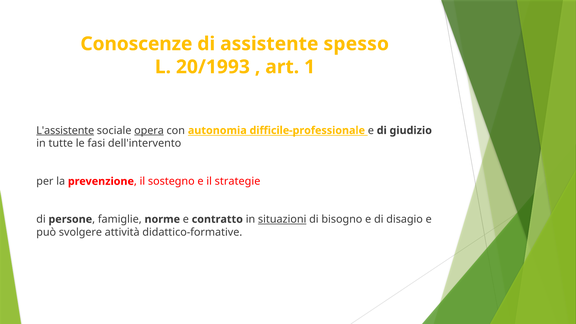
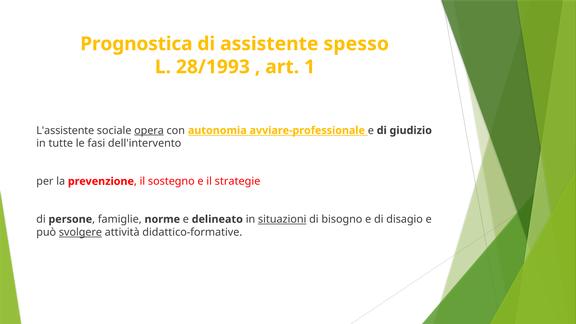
Conoscenze: Conoscenze -> Prognostica
20/1993: 20/1993 -> 28/1993
L'assistente underline: present -> none
difficile-professionale: difficile-professionale -> avviare-professionale
contratto: contratto -> delineato
svolgere underline: none -> present
